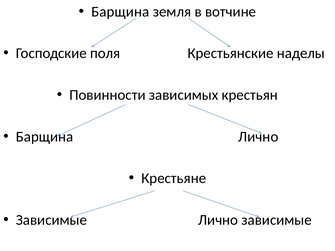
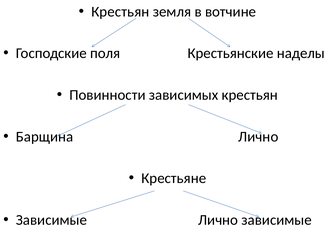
Барщина at (120, 12): Барщина -> Крестьян
